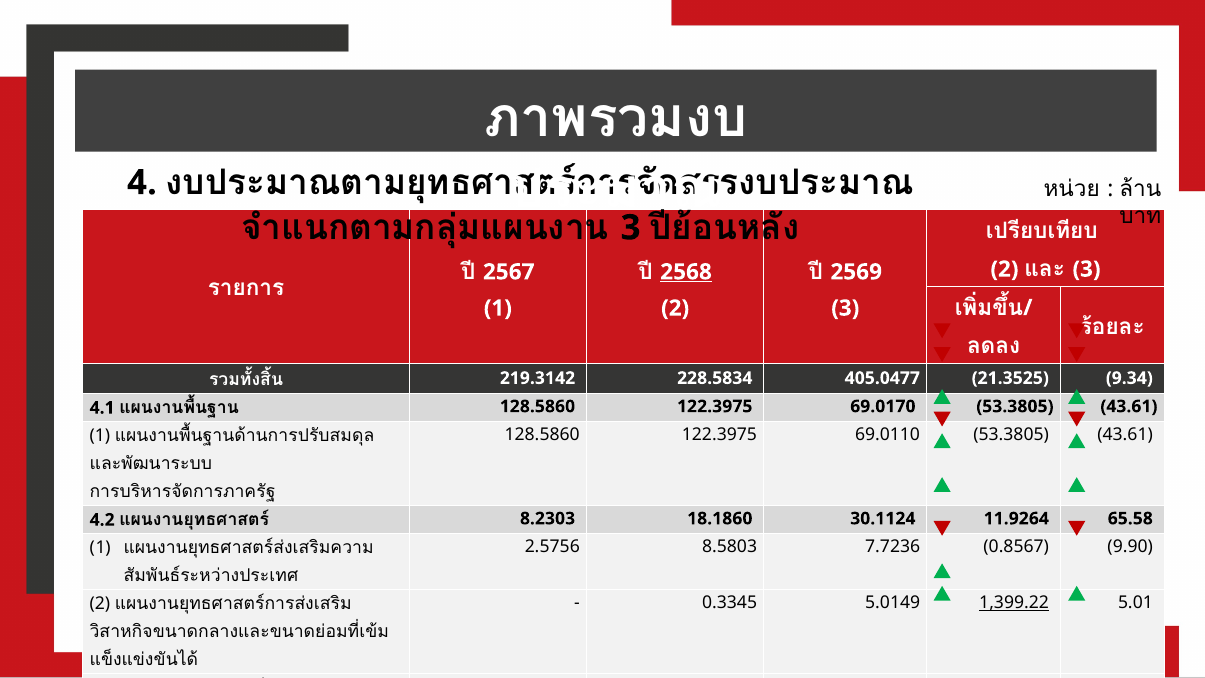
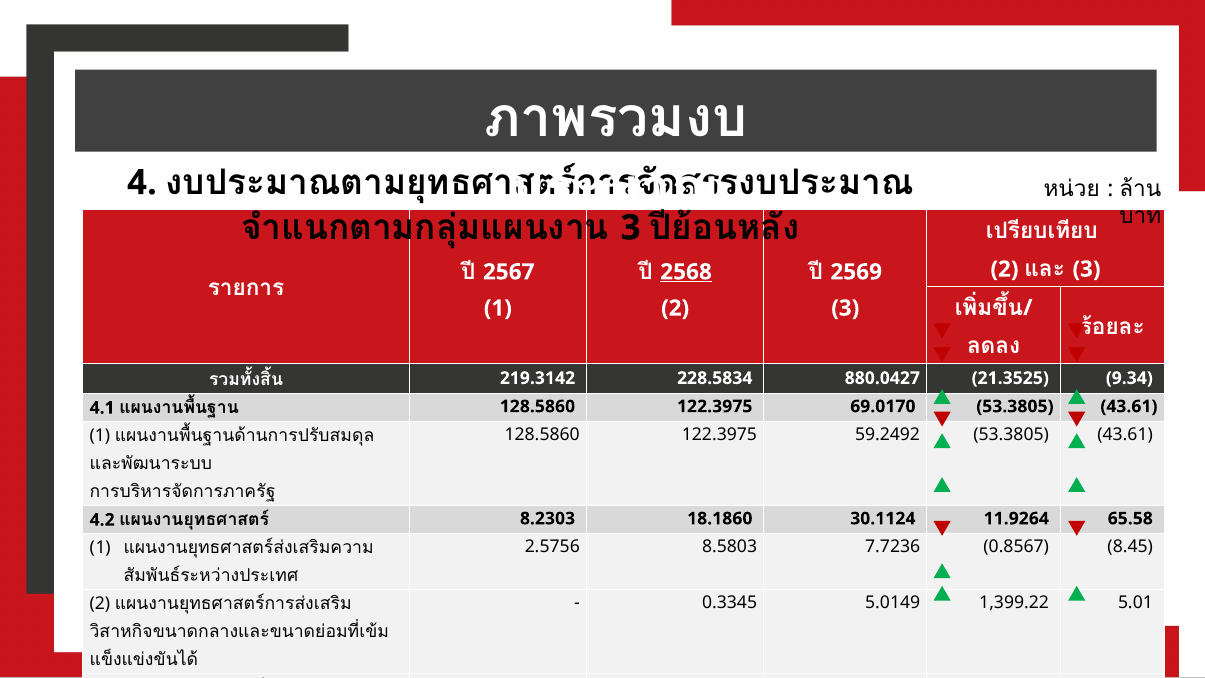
405.0477: 405.0477 -> 880.0427
69.0110: 69.0110 -> 59.2492
9.90: 9.90 -> 8.45
1,399.22 underline: present -> none
